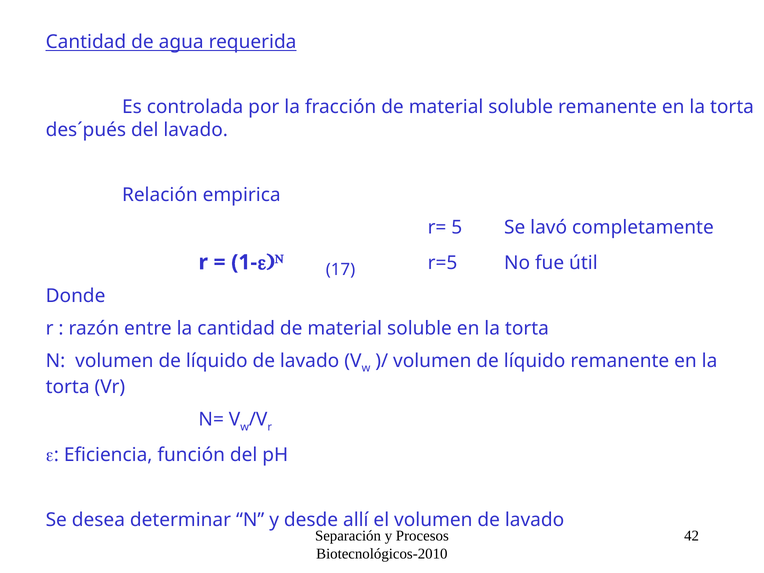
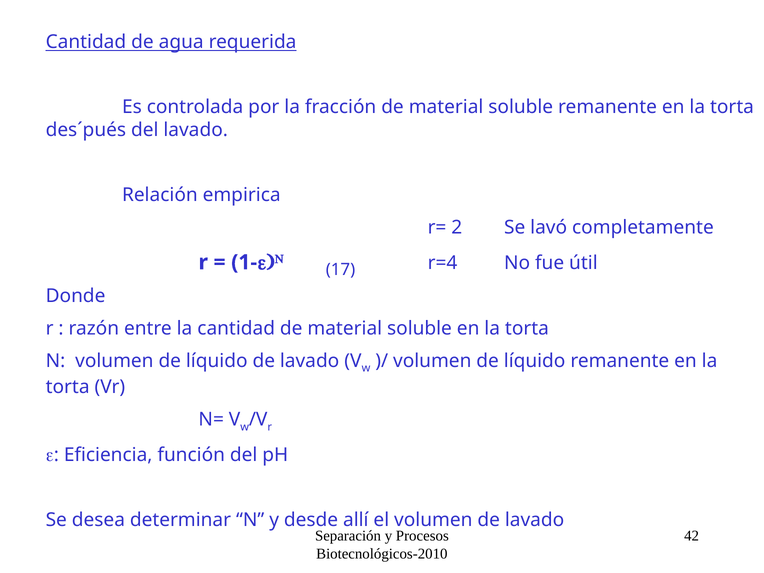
5: 5 -> 2
r=5: r=5 -> r=4
